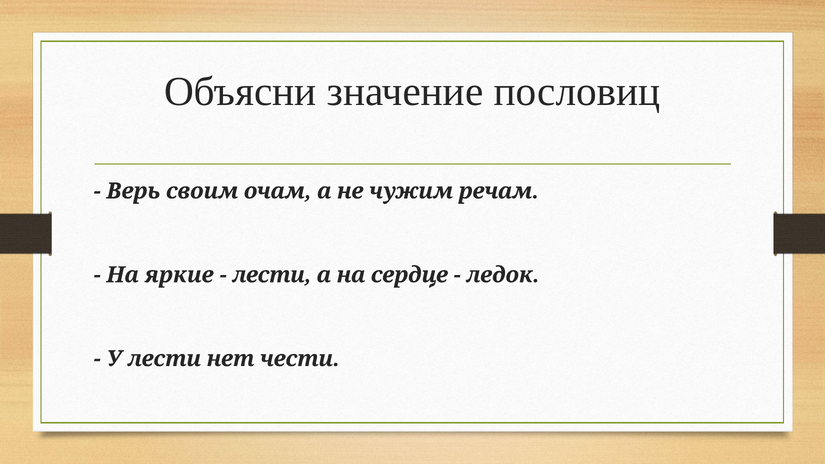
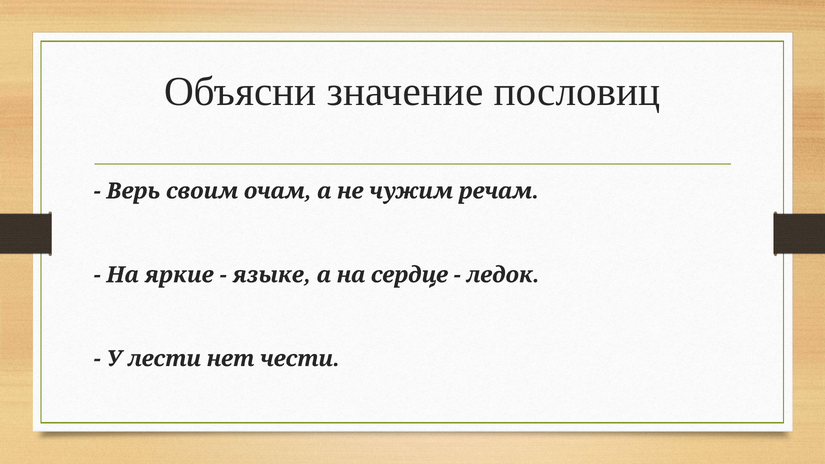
лести at (272, 275): лести -> языке
